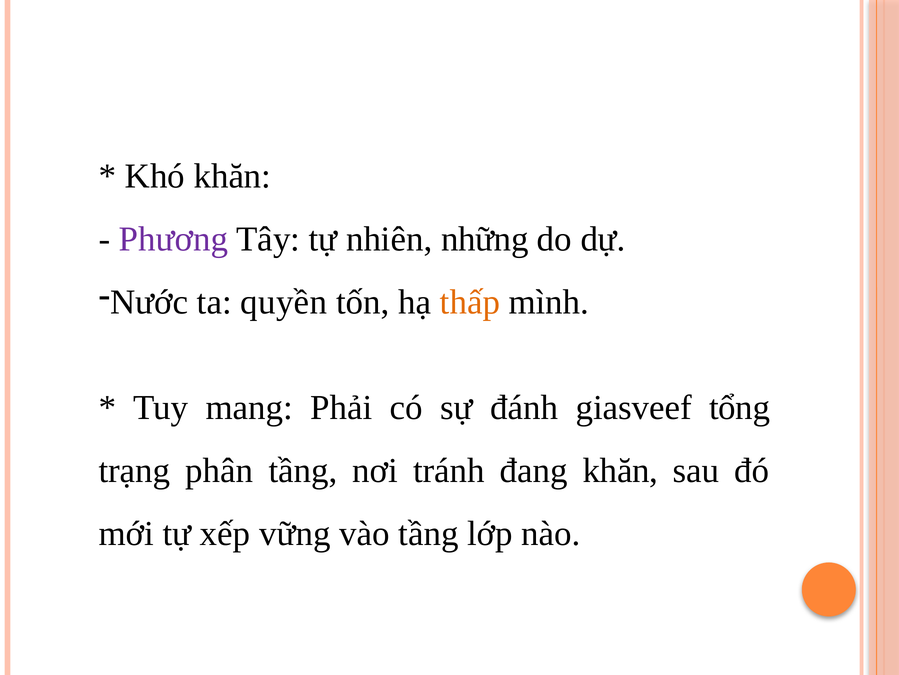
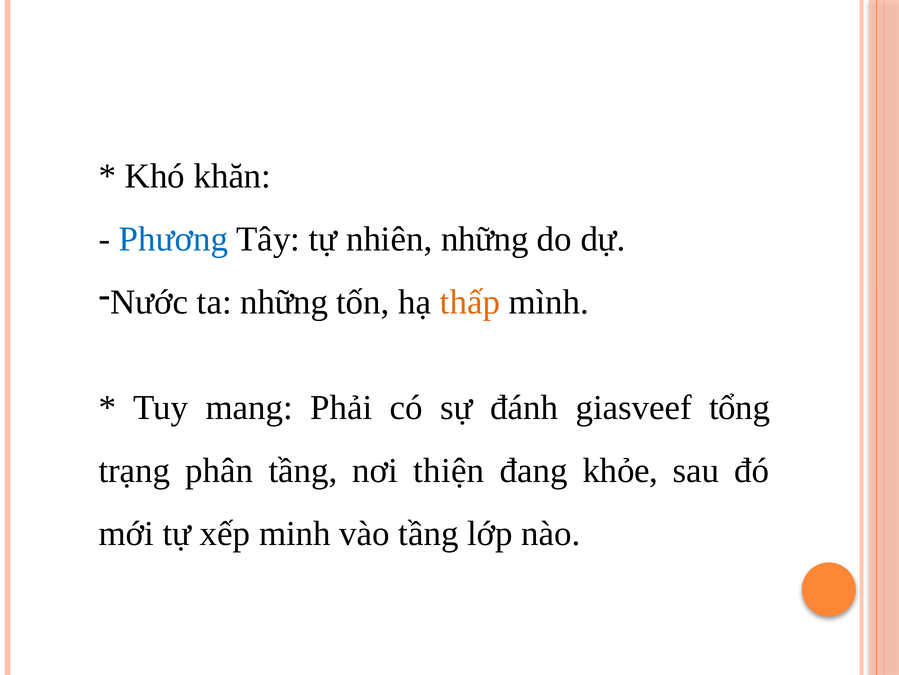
Phương colour: purple -> blue
ta quyền: quyền -> những
tránh: tránh -> thiện
đang khăn: khăn -> khỏe
vững: vững -> minh
